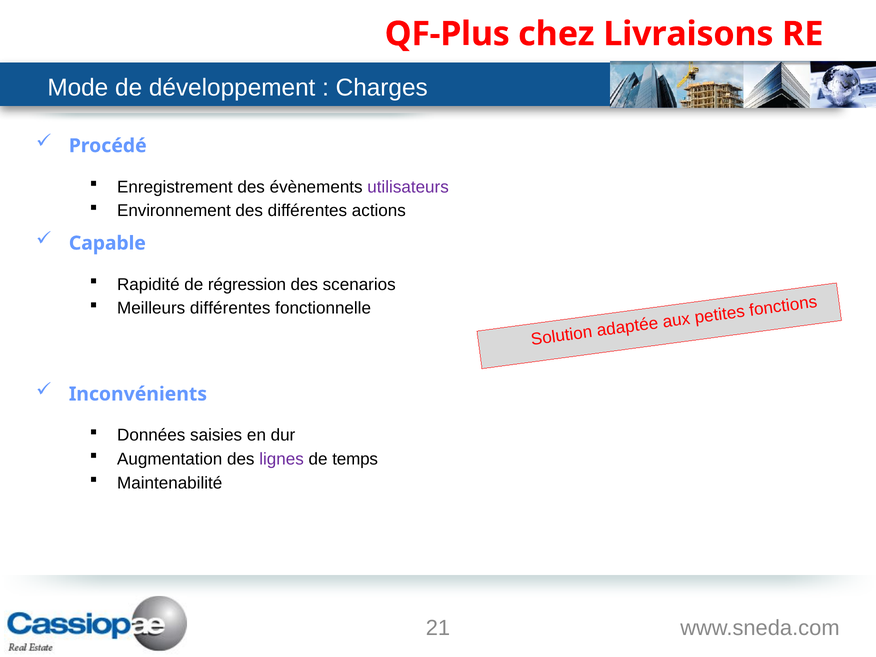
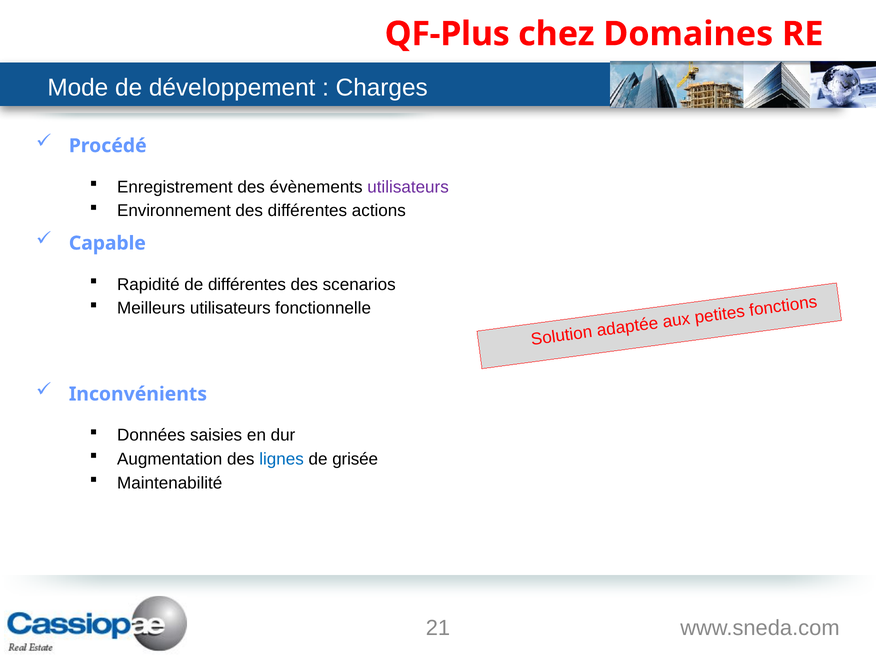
Livraisons: Livraisons -> Domaines
de régression: régression -> différentes
Meilleurs différentes: différentes -> utilisateurs
lignes colour: purple -> blue
temps: temps -> grisée
